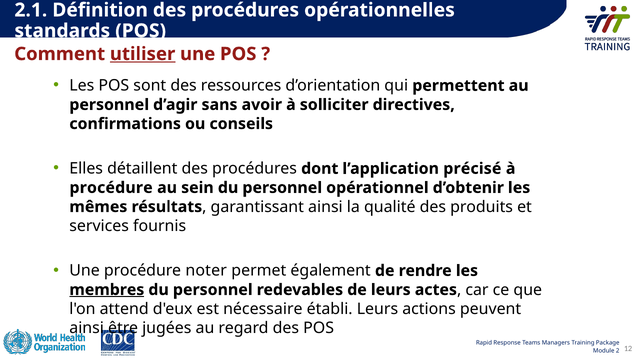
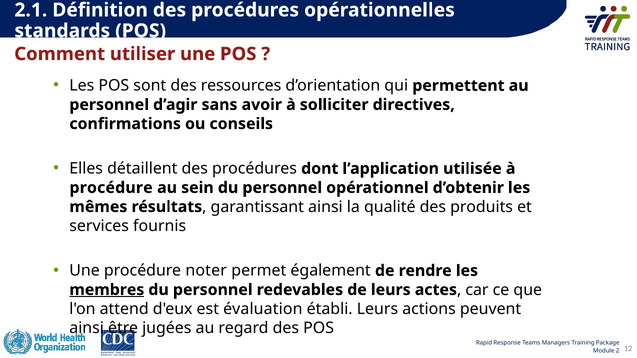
utiliser underline: present -> none
précisé: précisé -> utilisée
nécessaire: nécessaire -> évaluation
